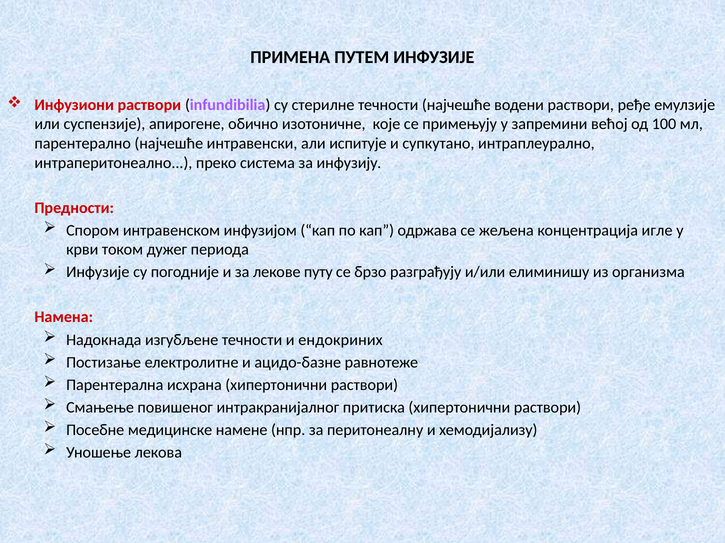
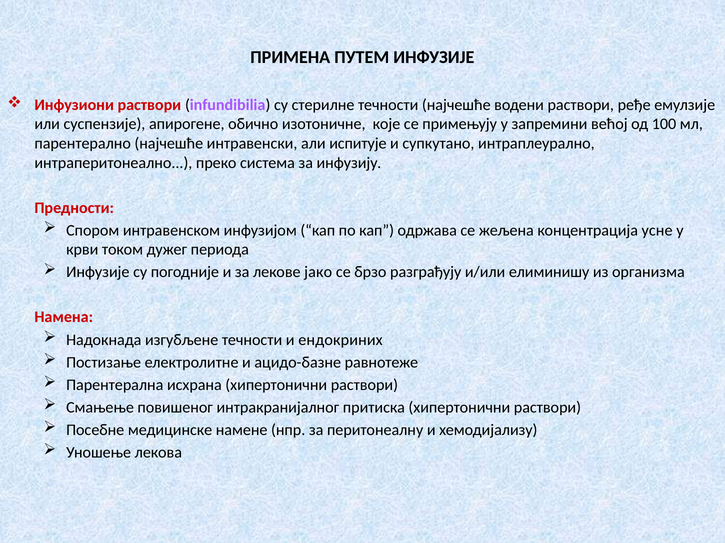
игле: игле -> усне
путу: путу -> јако
